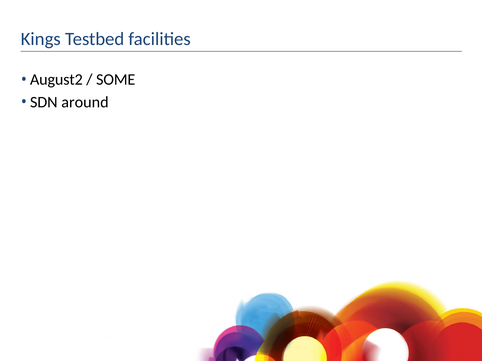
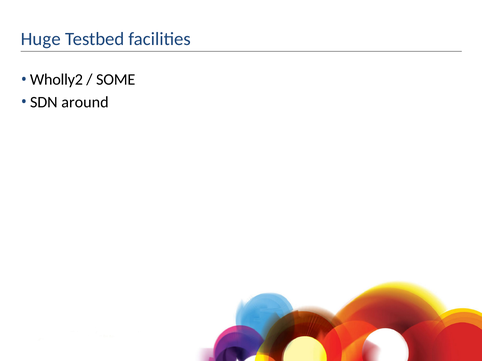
Kings: Kings -> Huge
August2: August2 -> Wholly2
